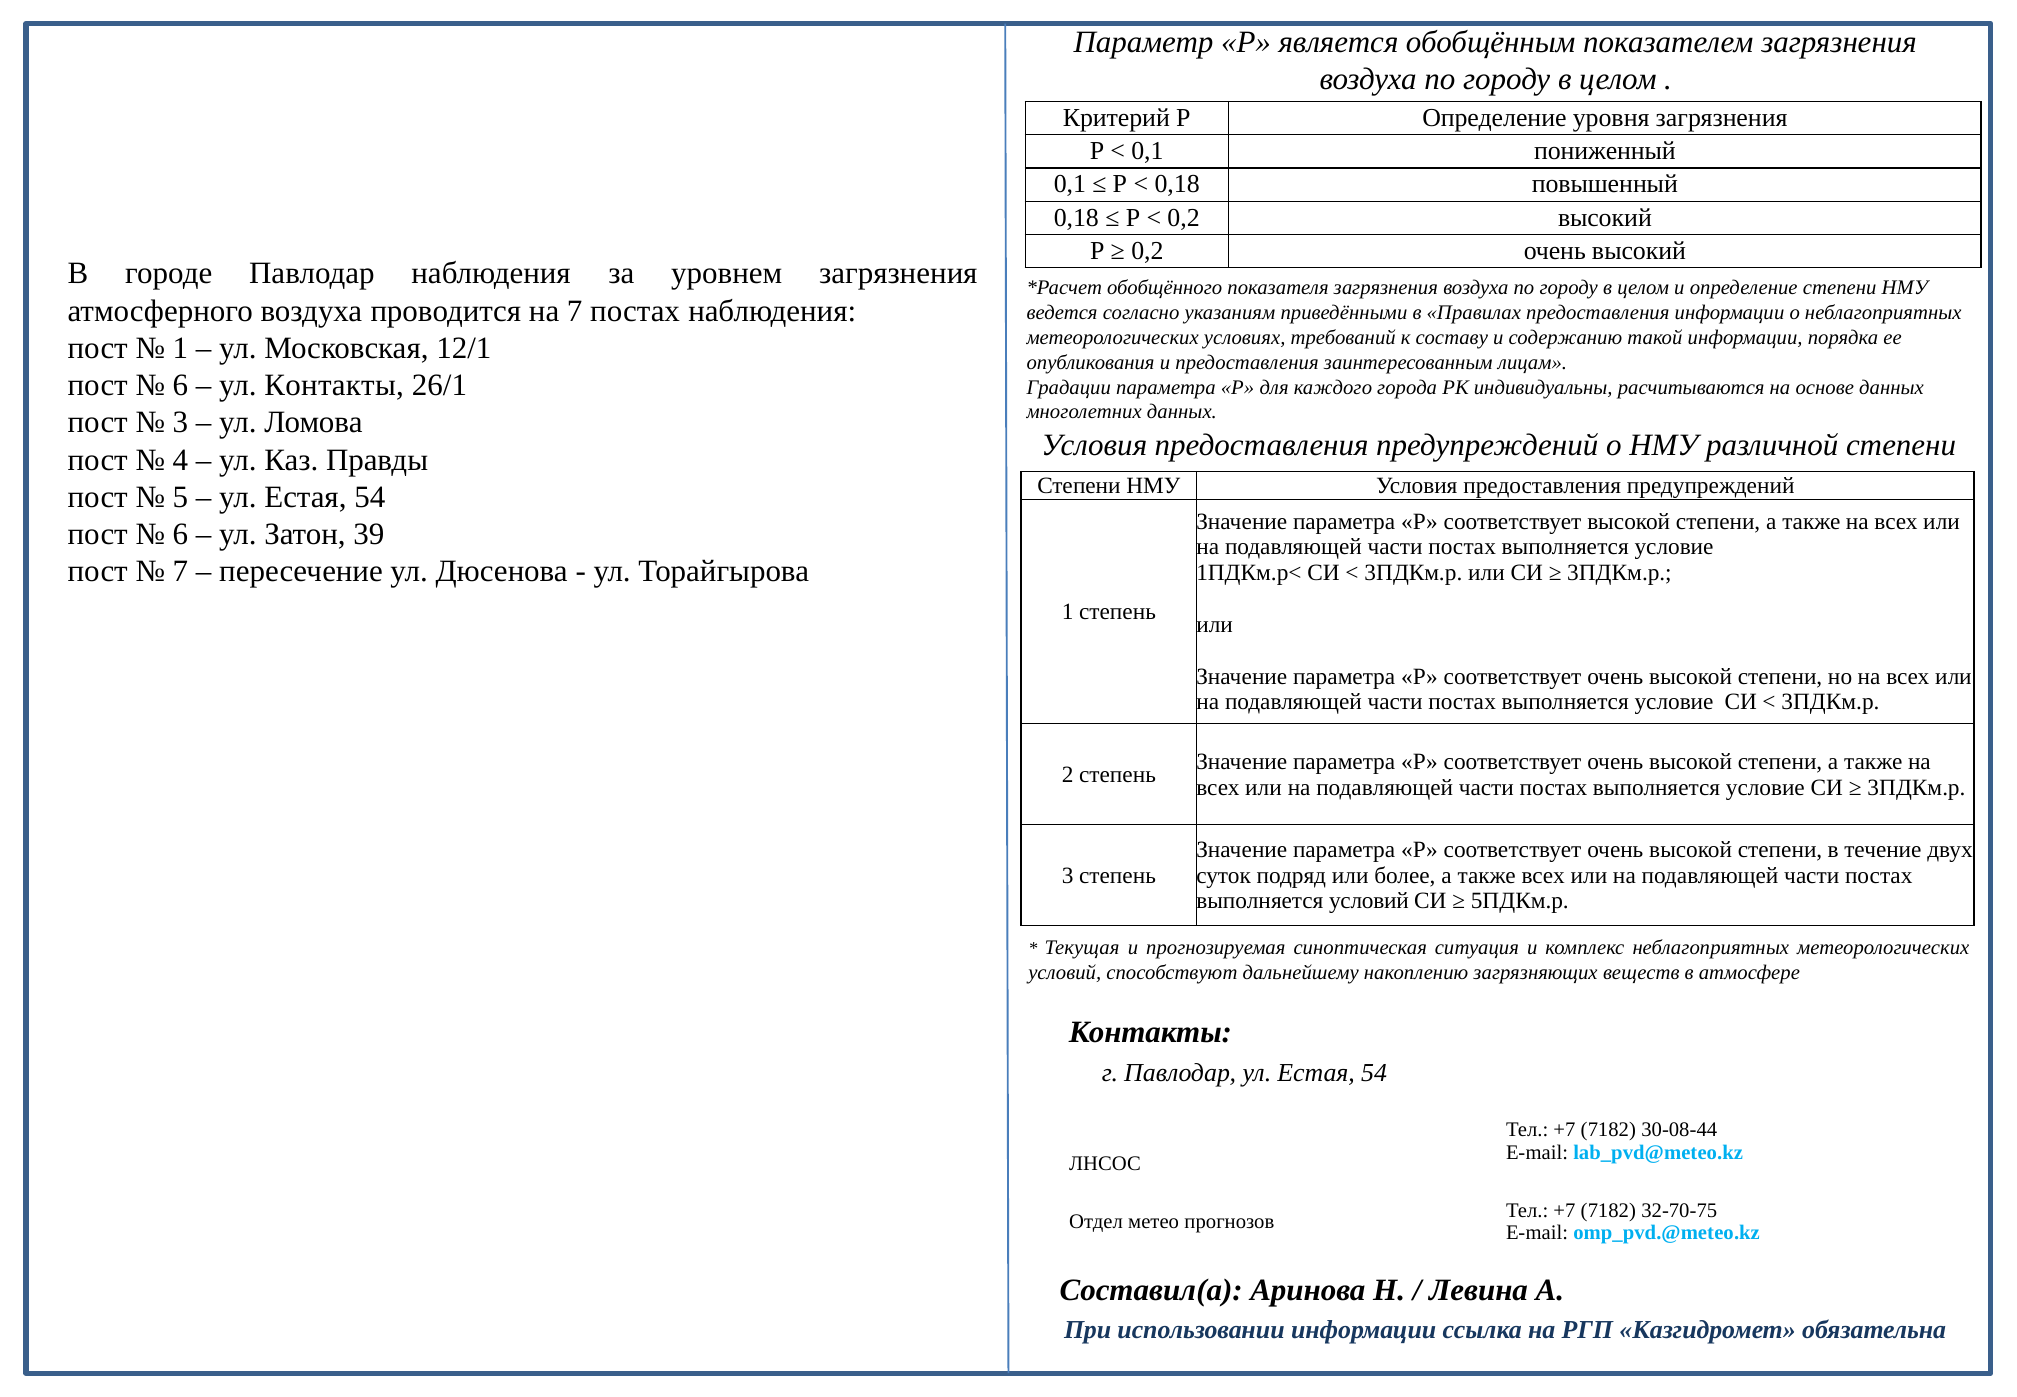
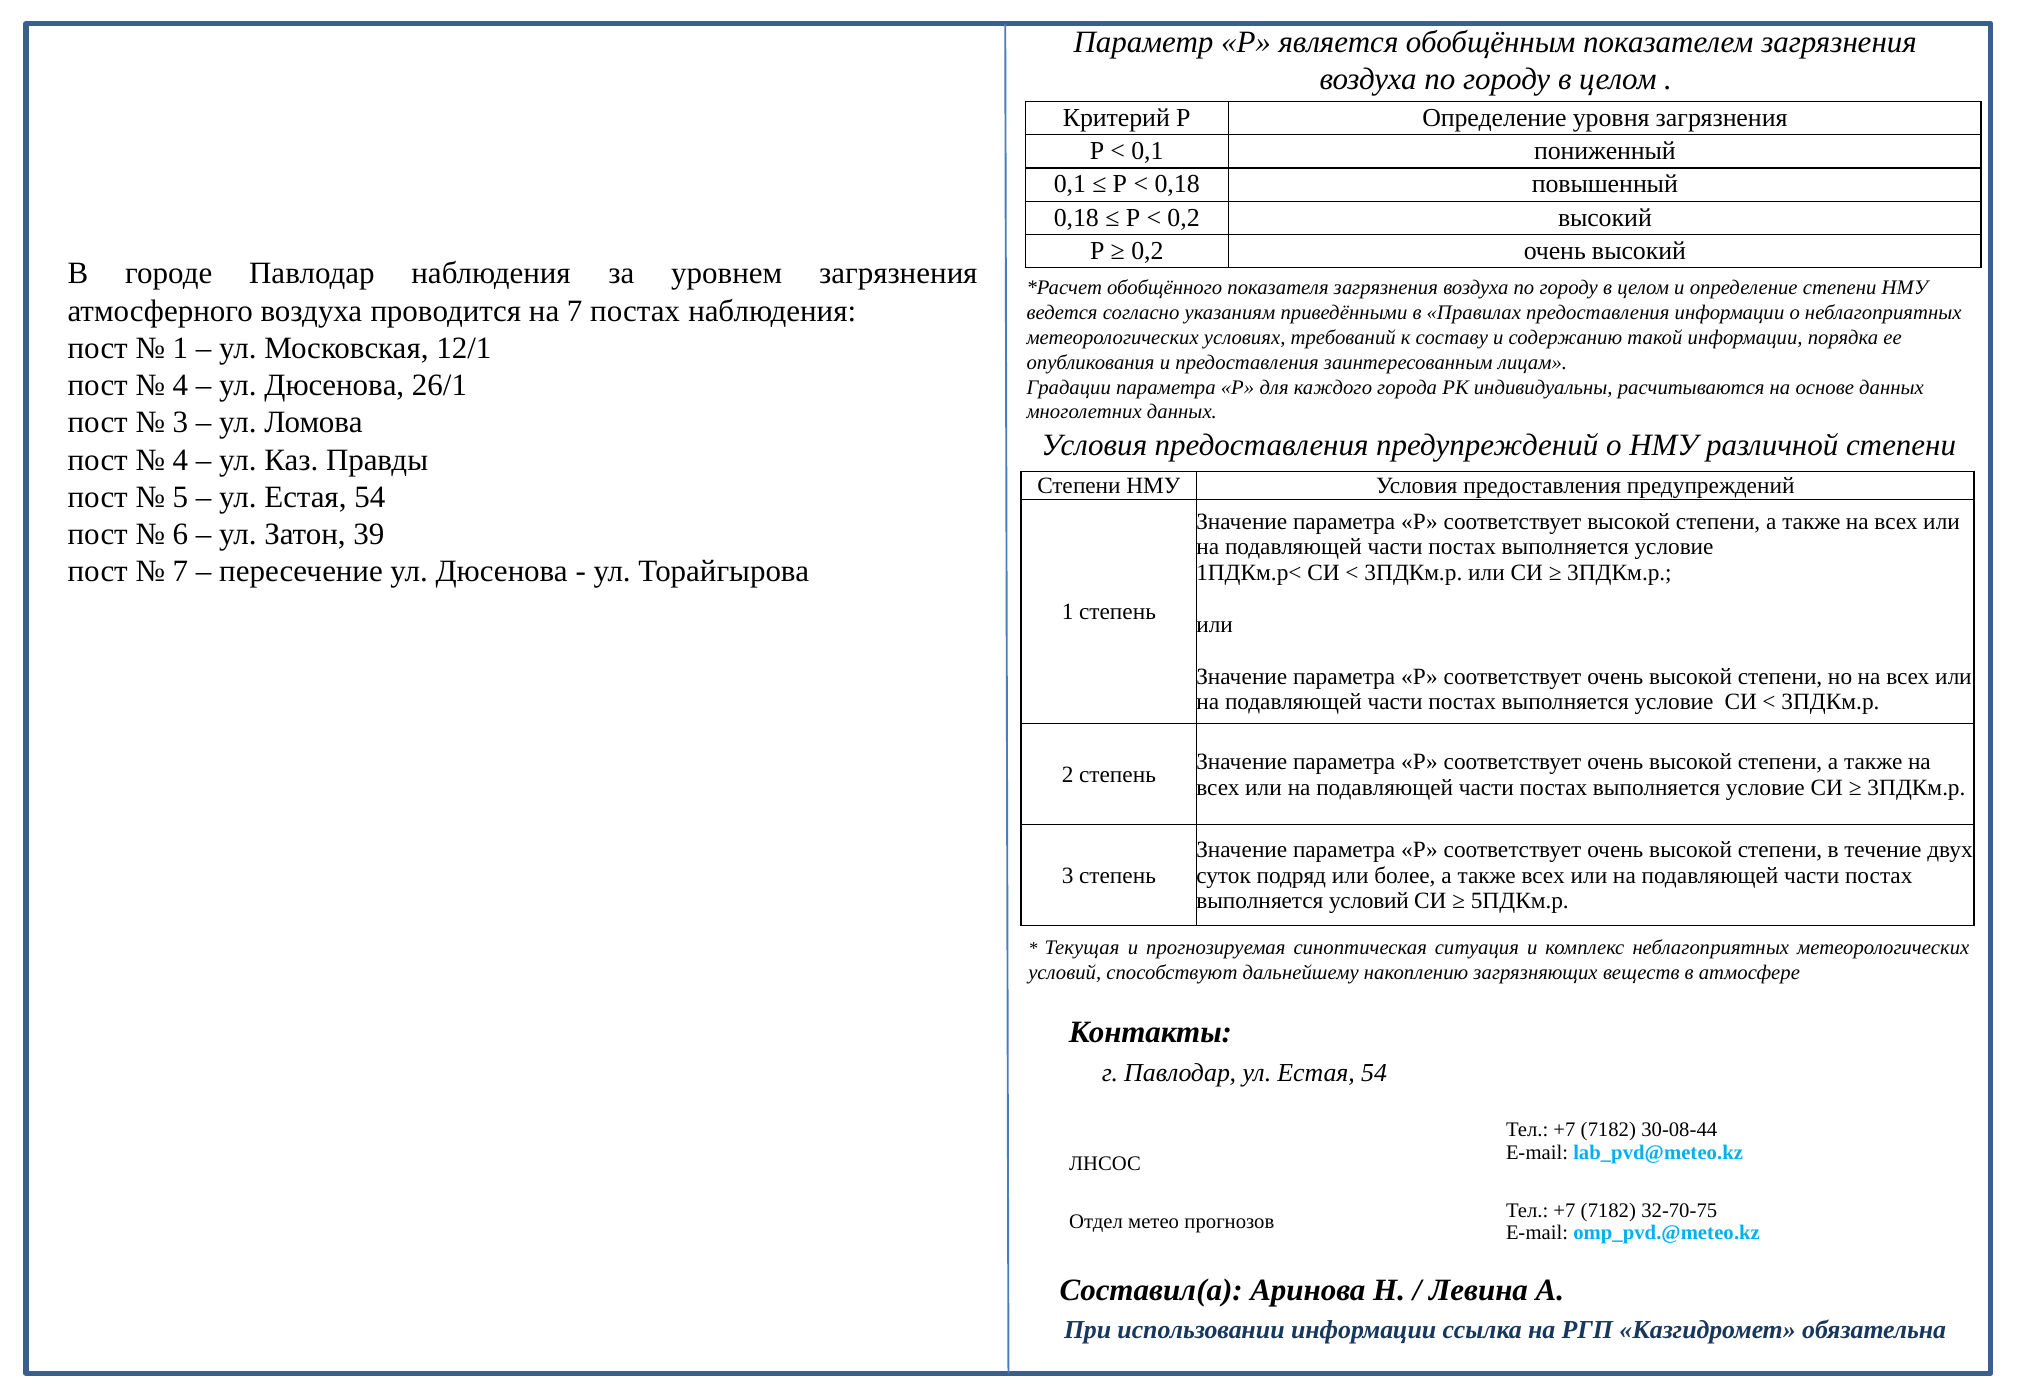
6 at (180, 385): 6 -> 4
Контакты at (334, 385): Контакты -> Дюсенова
